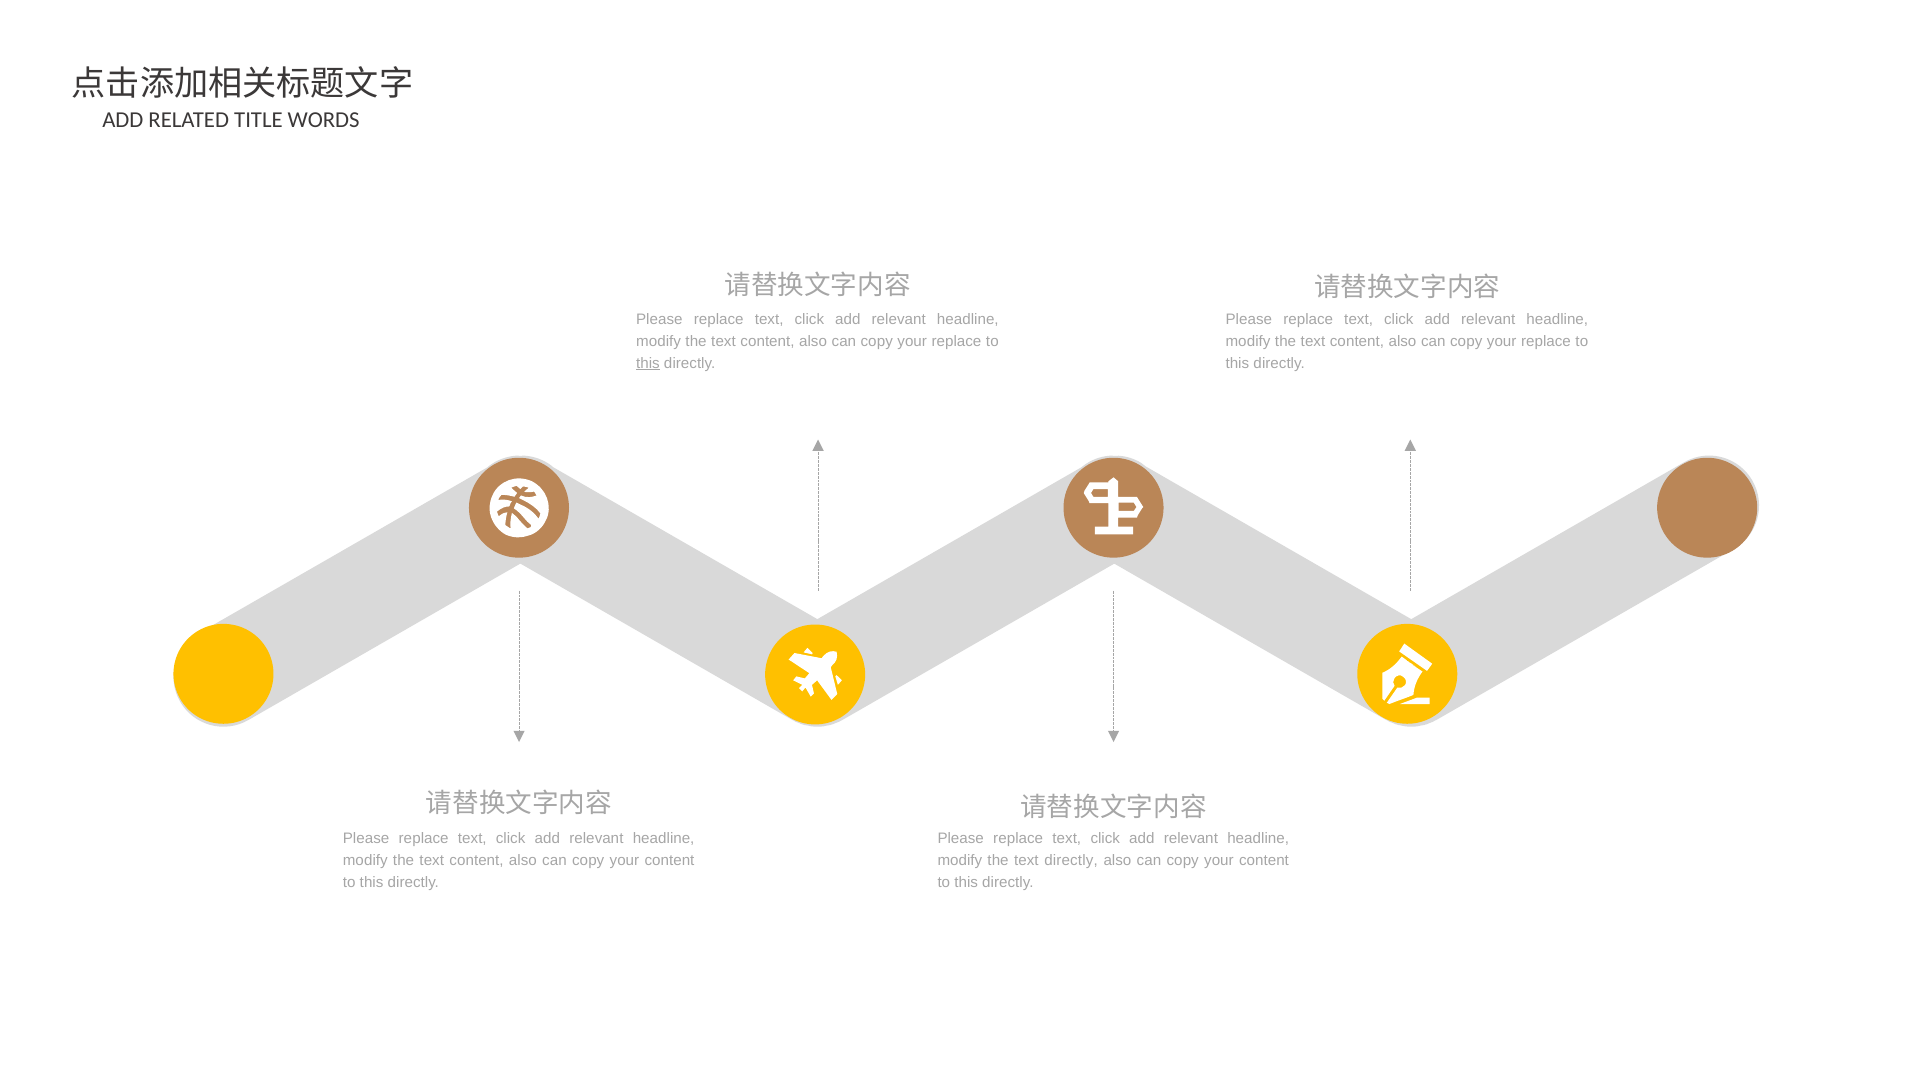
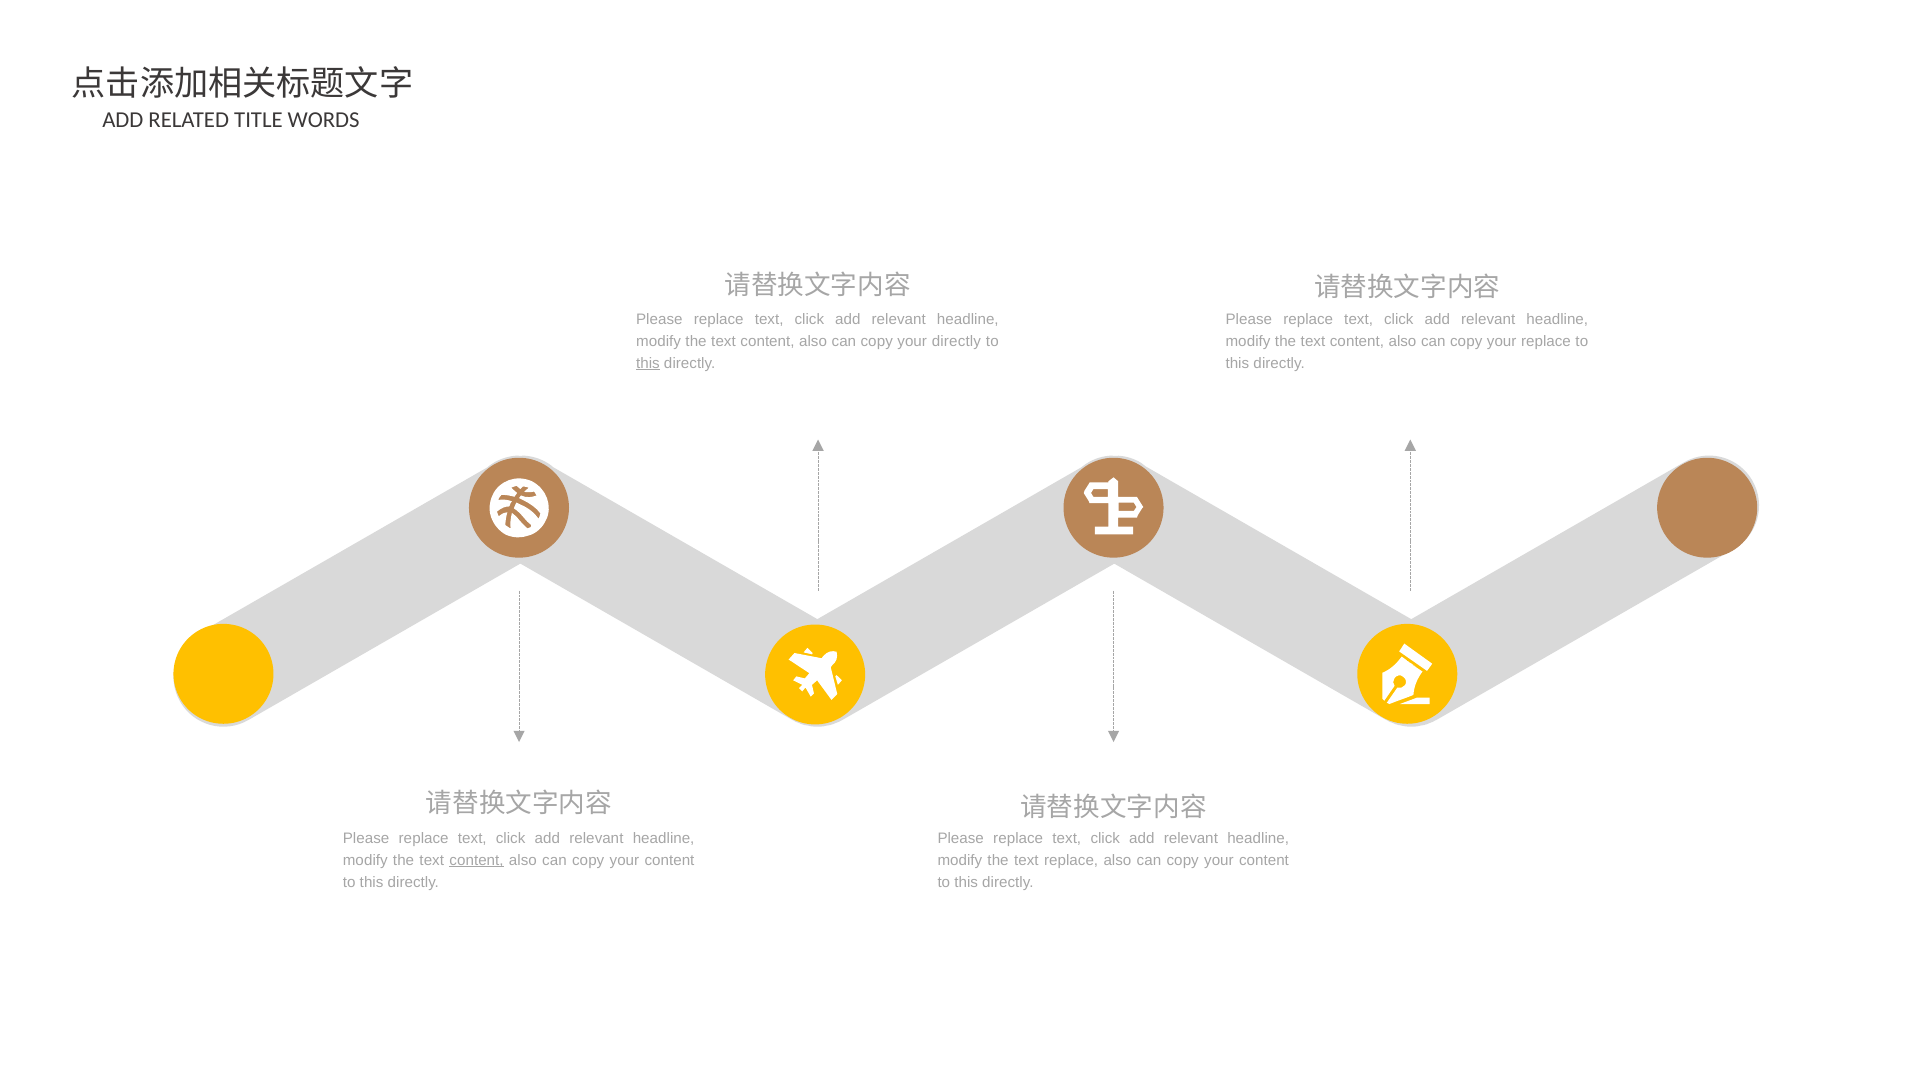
replace at (956, 342): replace -> directly
content at (477, 861) underline: none -> present
text directly: directly -> replace
